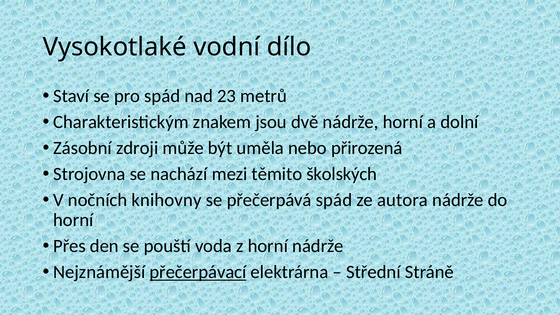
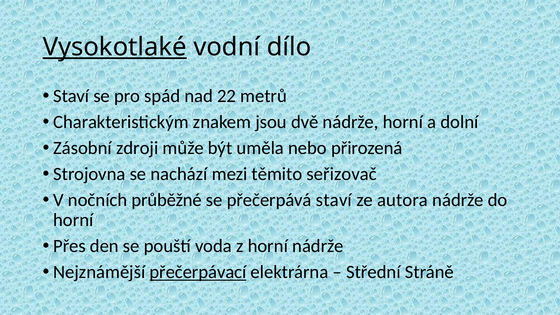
Vysokotlaké underline: none -> present
23: 23 -> 22
školských: školských -> seřizovač
knihovny: knihovny -> průběžné
přečerpává spád: spád -> staví
